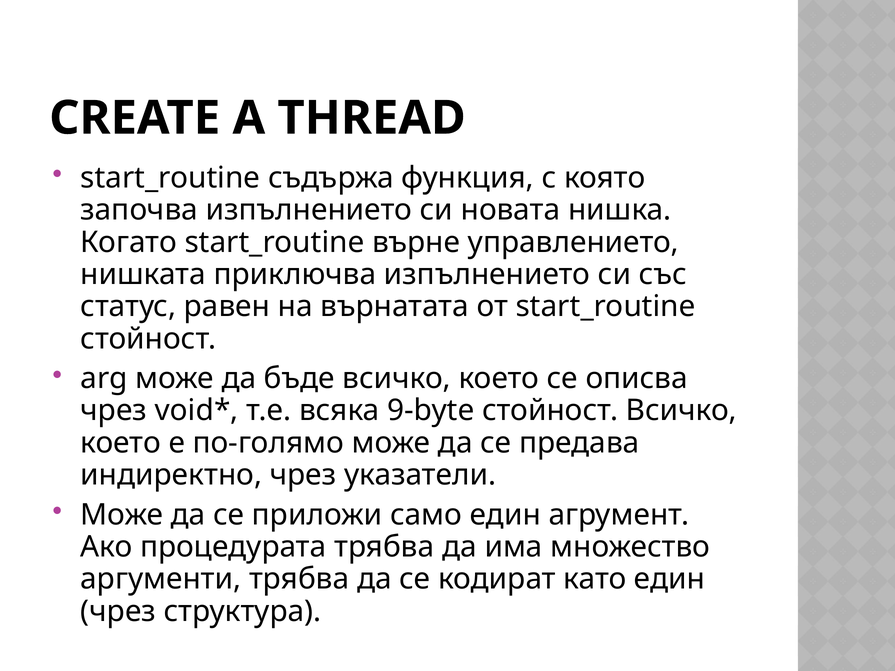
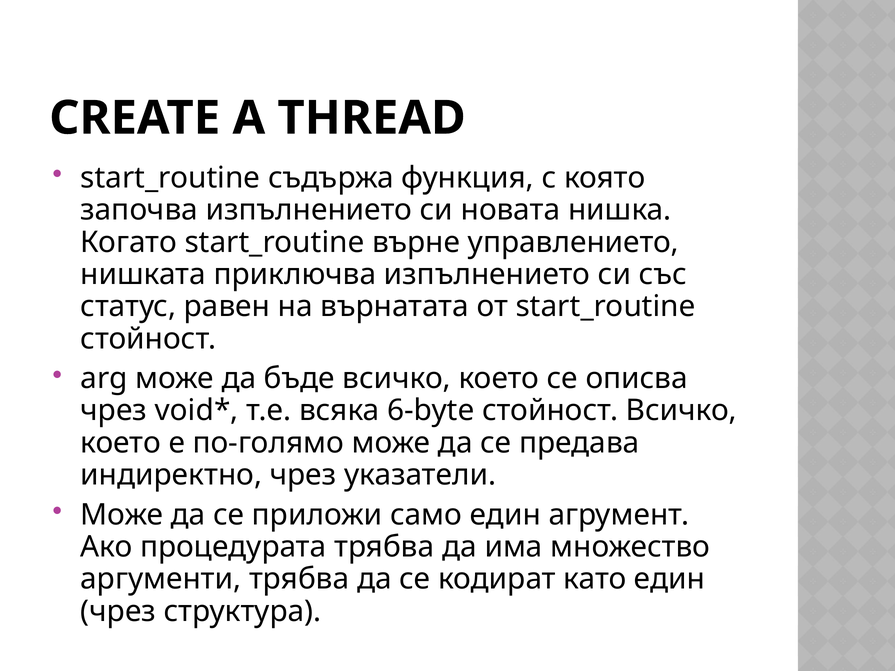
9-byte: 9-byte -> 6-byte
